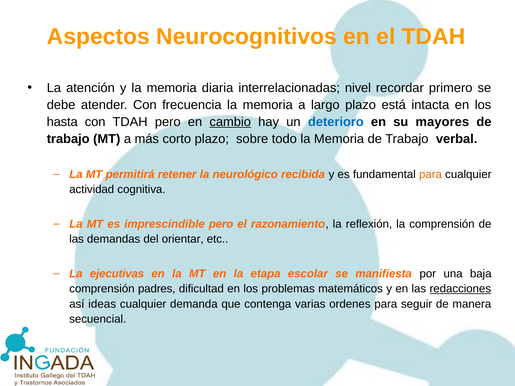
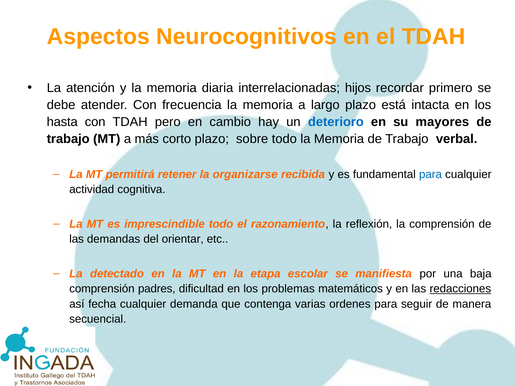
nivel: nivel -> hijos
cambio underline: present -> none
neurológico: neurológico -> organizarse
para at (430, 174) colour: orange -> blue
imprescindible pero: pero -> todo
ejecutivas: ejecutivas -> detectado
ideas: ideas -> fecha
